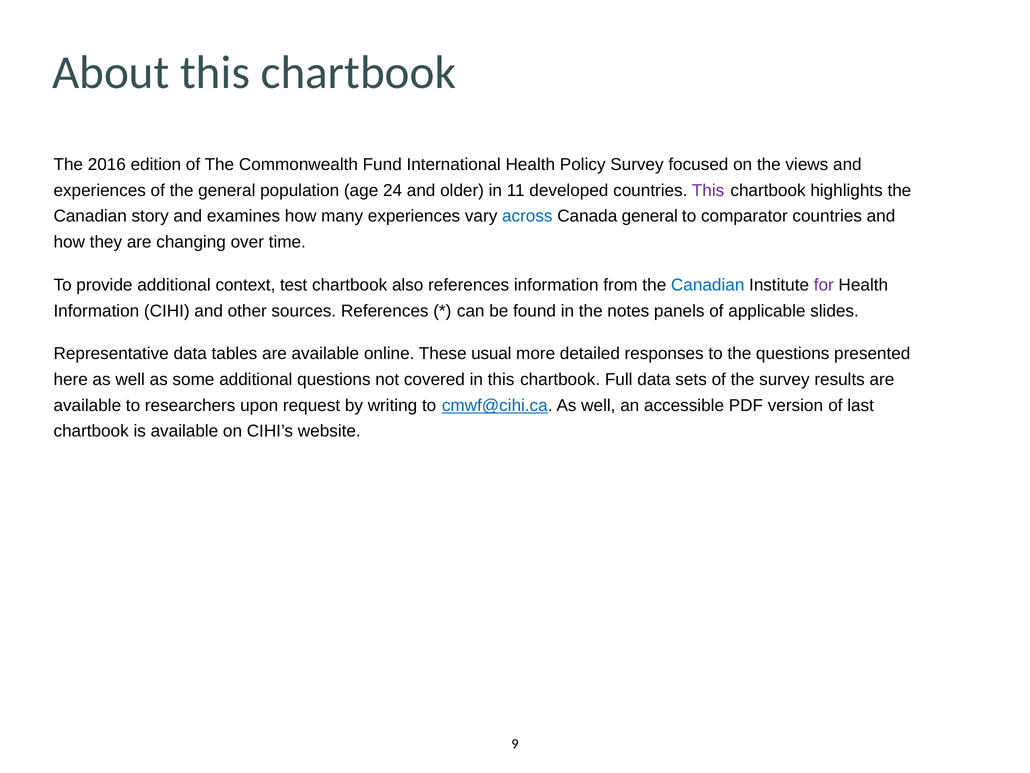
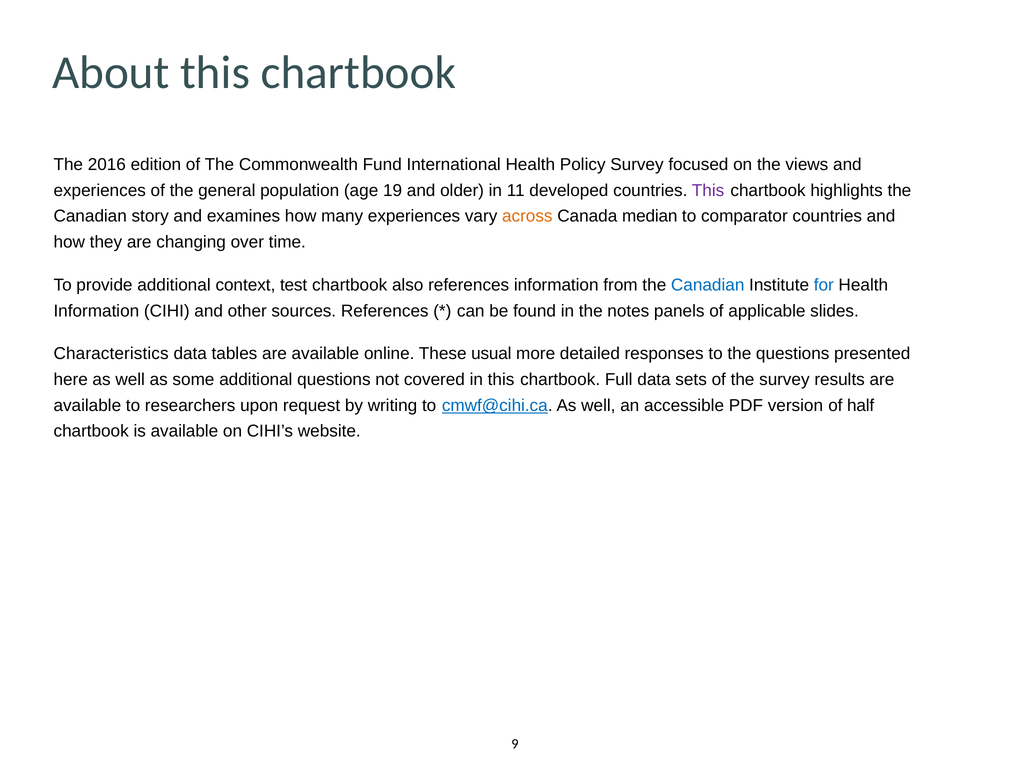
24: 24 -> 19
across colour: blue -> orange
Canada general: general -> median
for colour: purple -> blue
Representative: Representative -> Characteristics
last: last -> half
